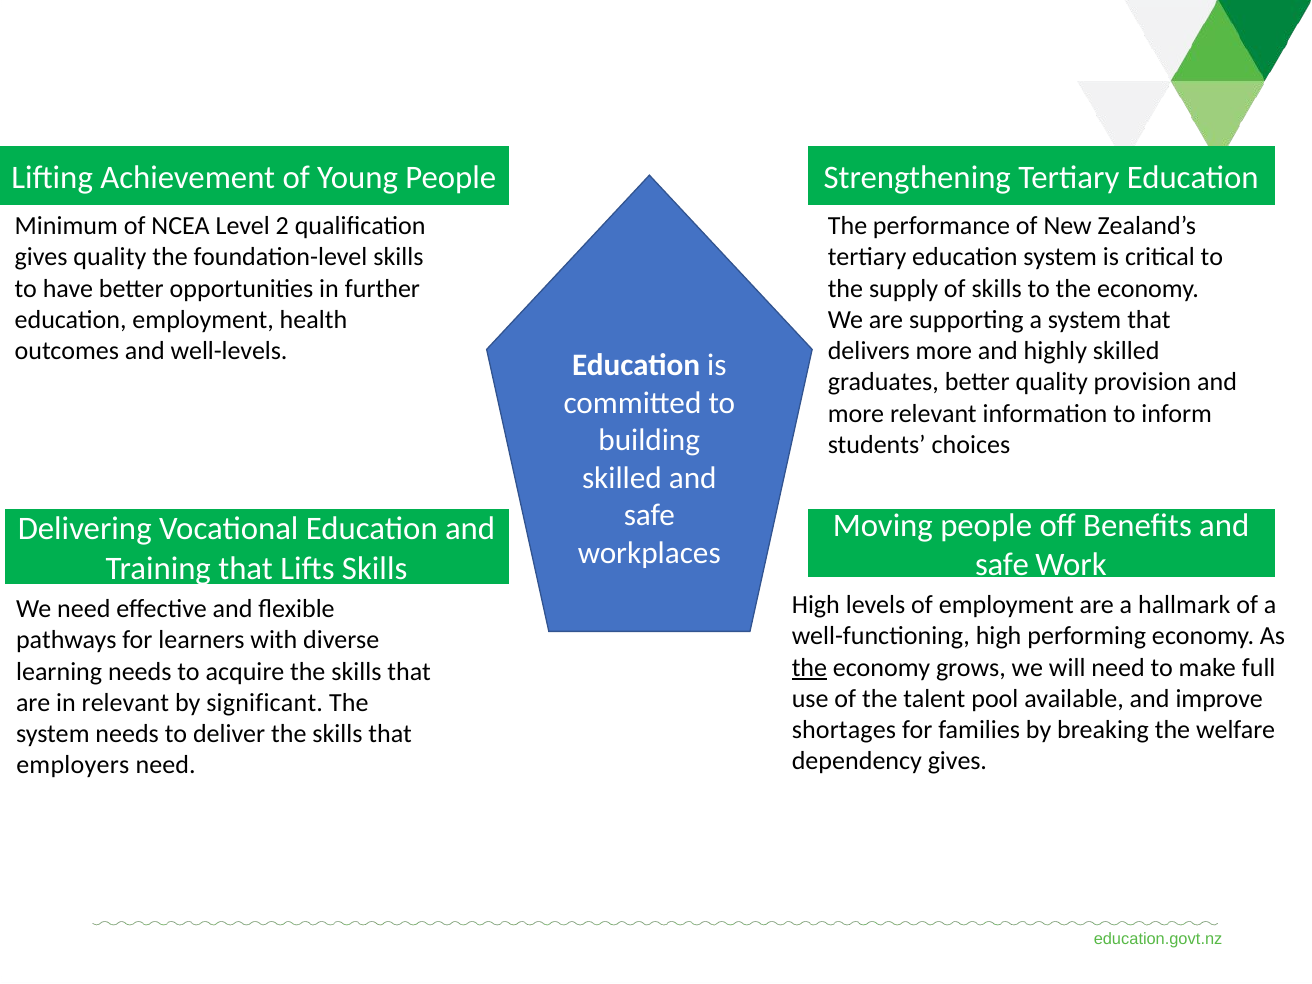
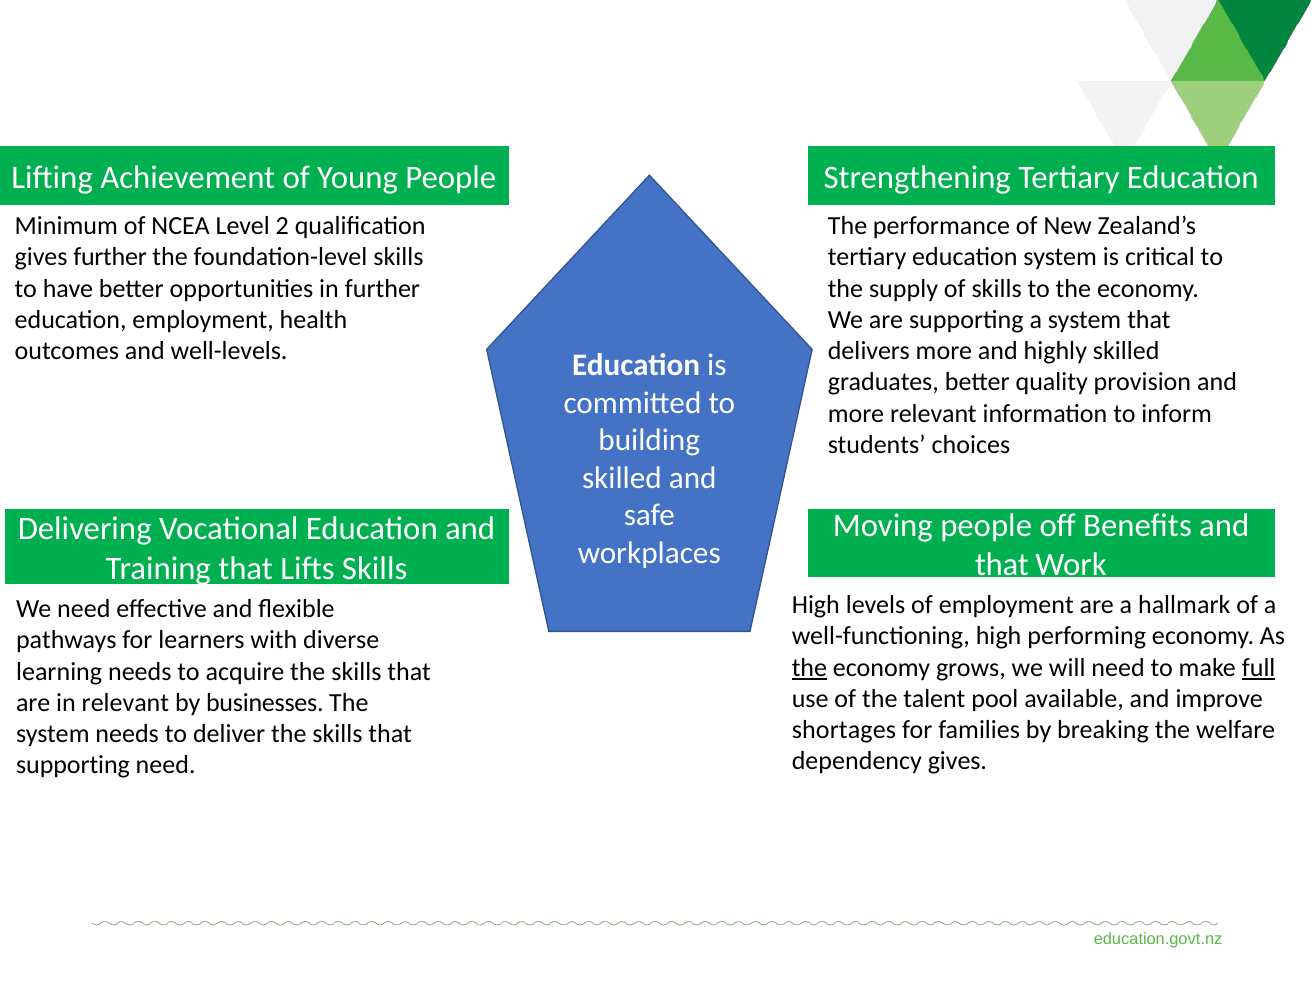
gives quality: quality -> further
safe at (1002, 565): safe -> that
full underline: none -> present
significant: significant -> businesses
employers at (73, 765): employers -> supporting
